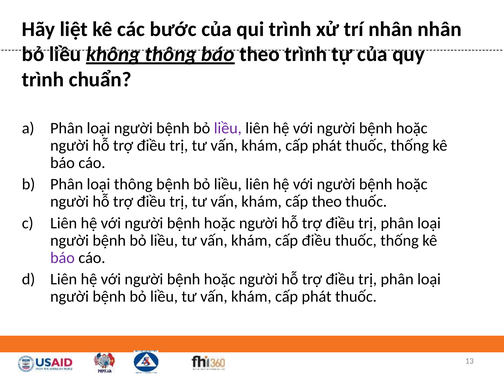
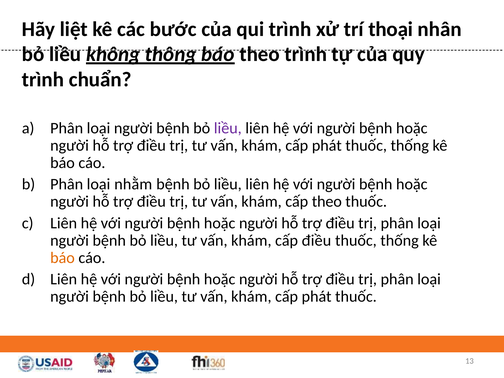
trí nhân: nhân -> thoại
loại thông: thông -> nhằm
báo at (63, 258) colour: purple -> orange
